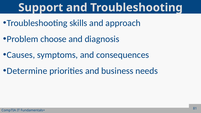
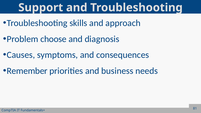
Determine: Determine -> Remember
